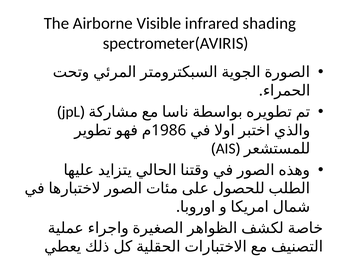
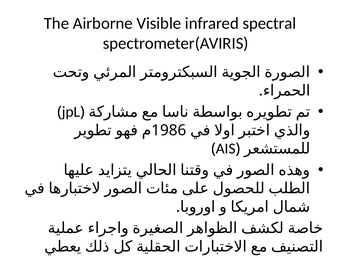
shading: shading -> spectral
